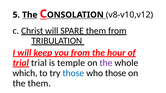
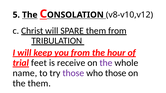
trial at (39, 63): trial -> feet
temple: temple -> receive
which: which -> name
those at (73, 73) colour: blue -> purple
